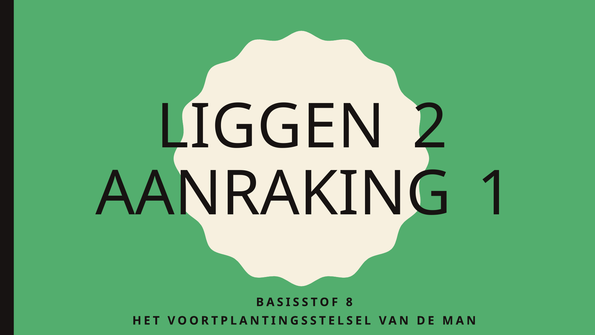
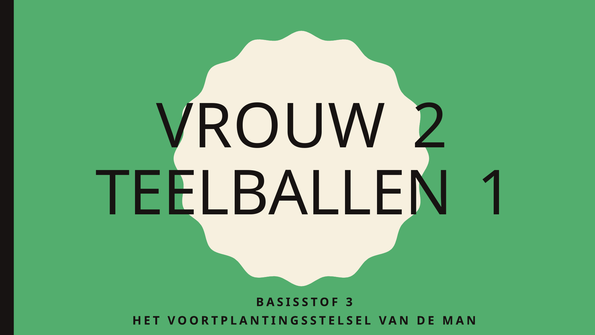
LIGGEN: LIGGEN -> VROUW
AANRAKING: AANRAKING -> TEELBALLEN
8: 8 -> 3
